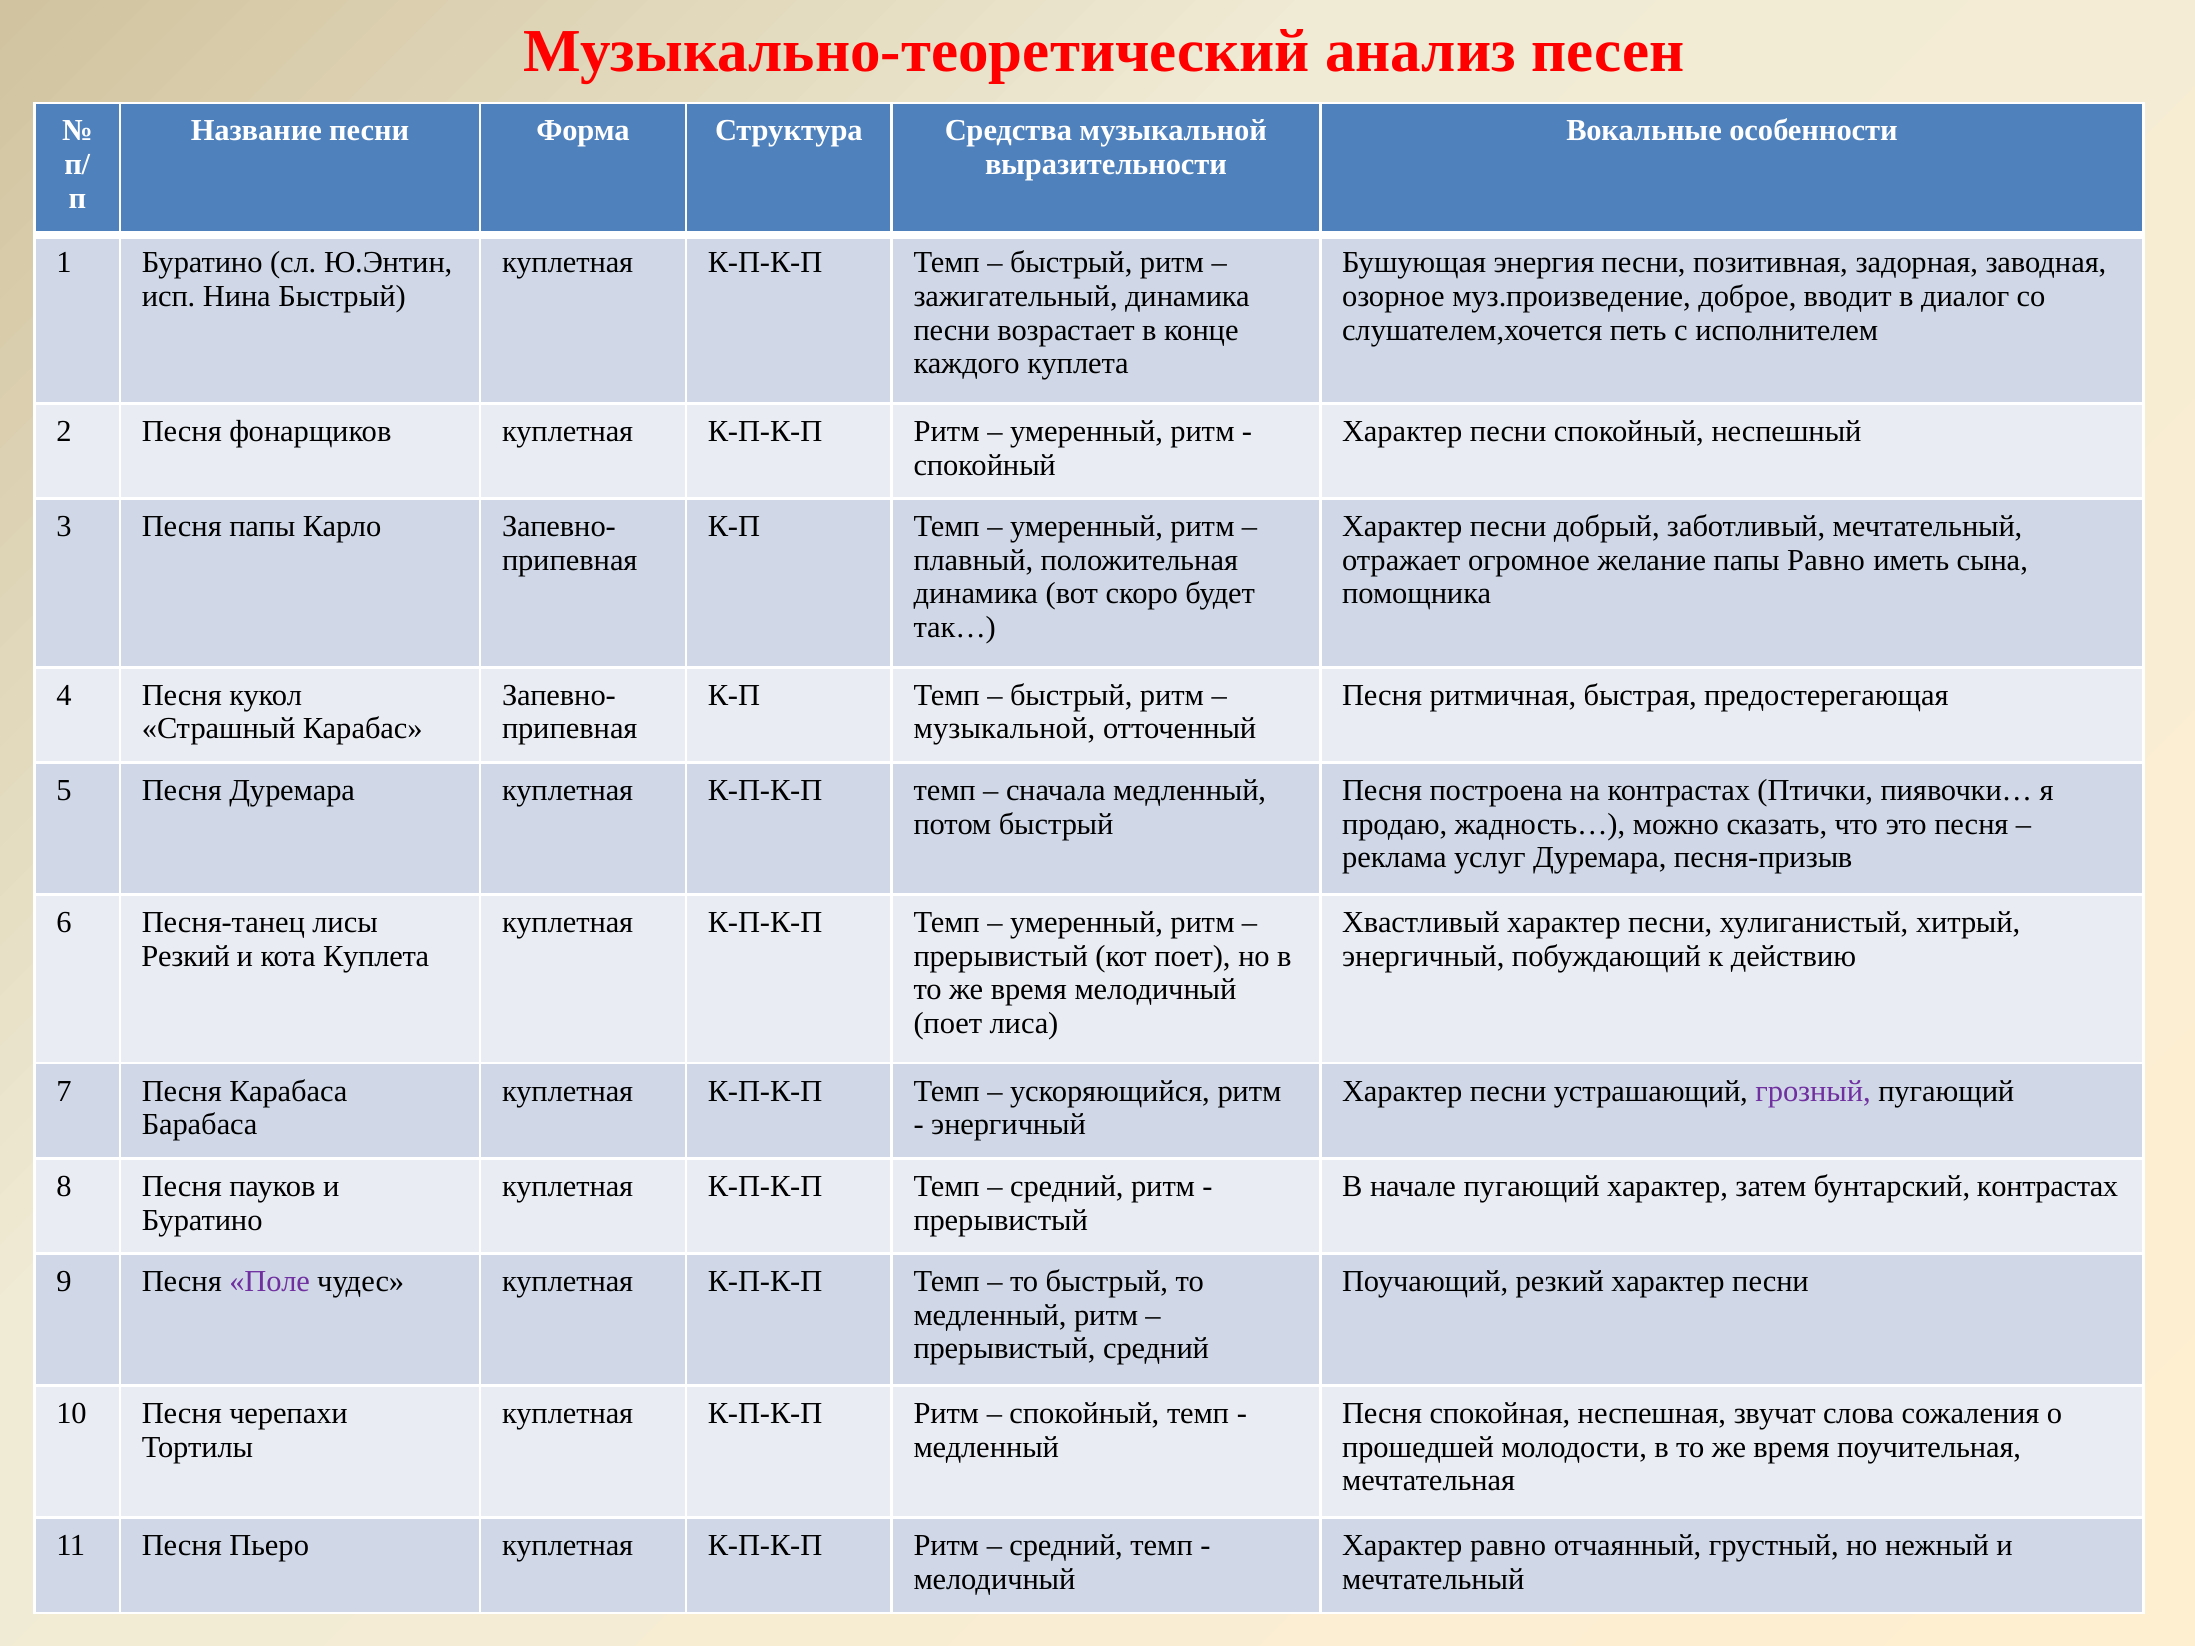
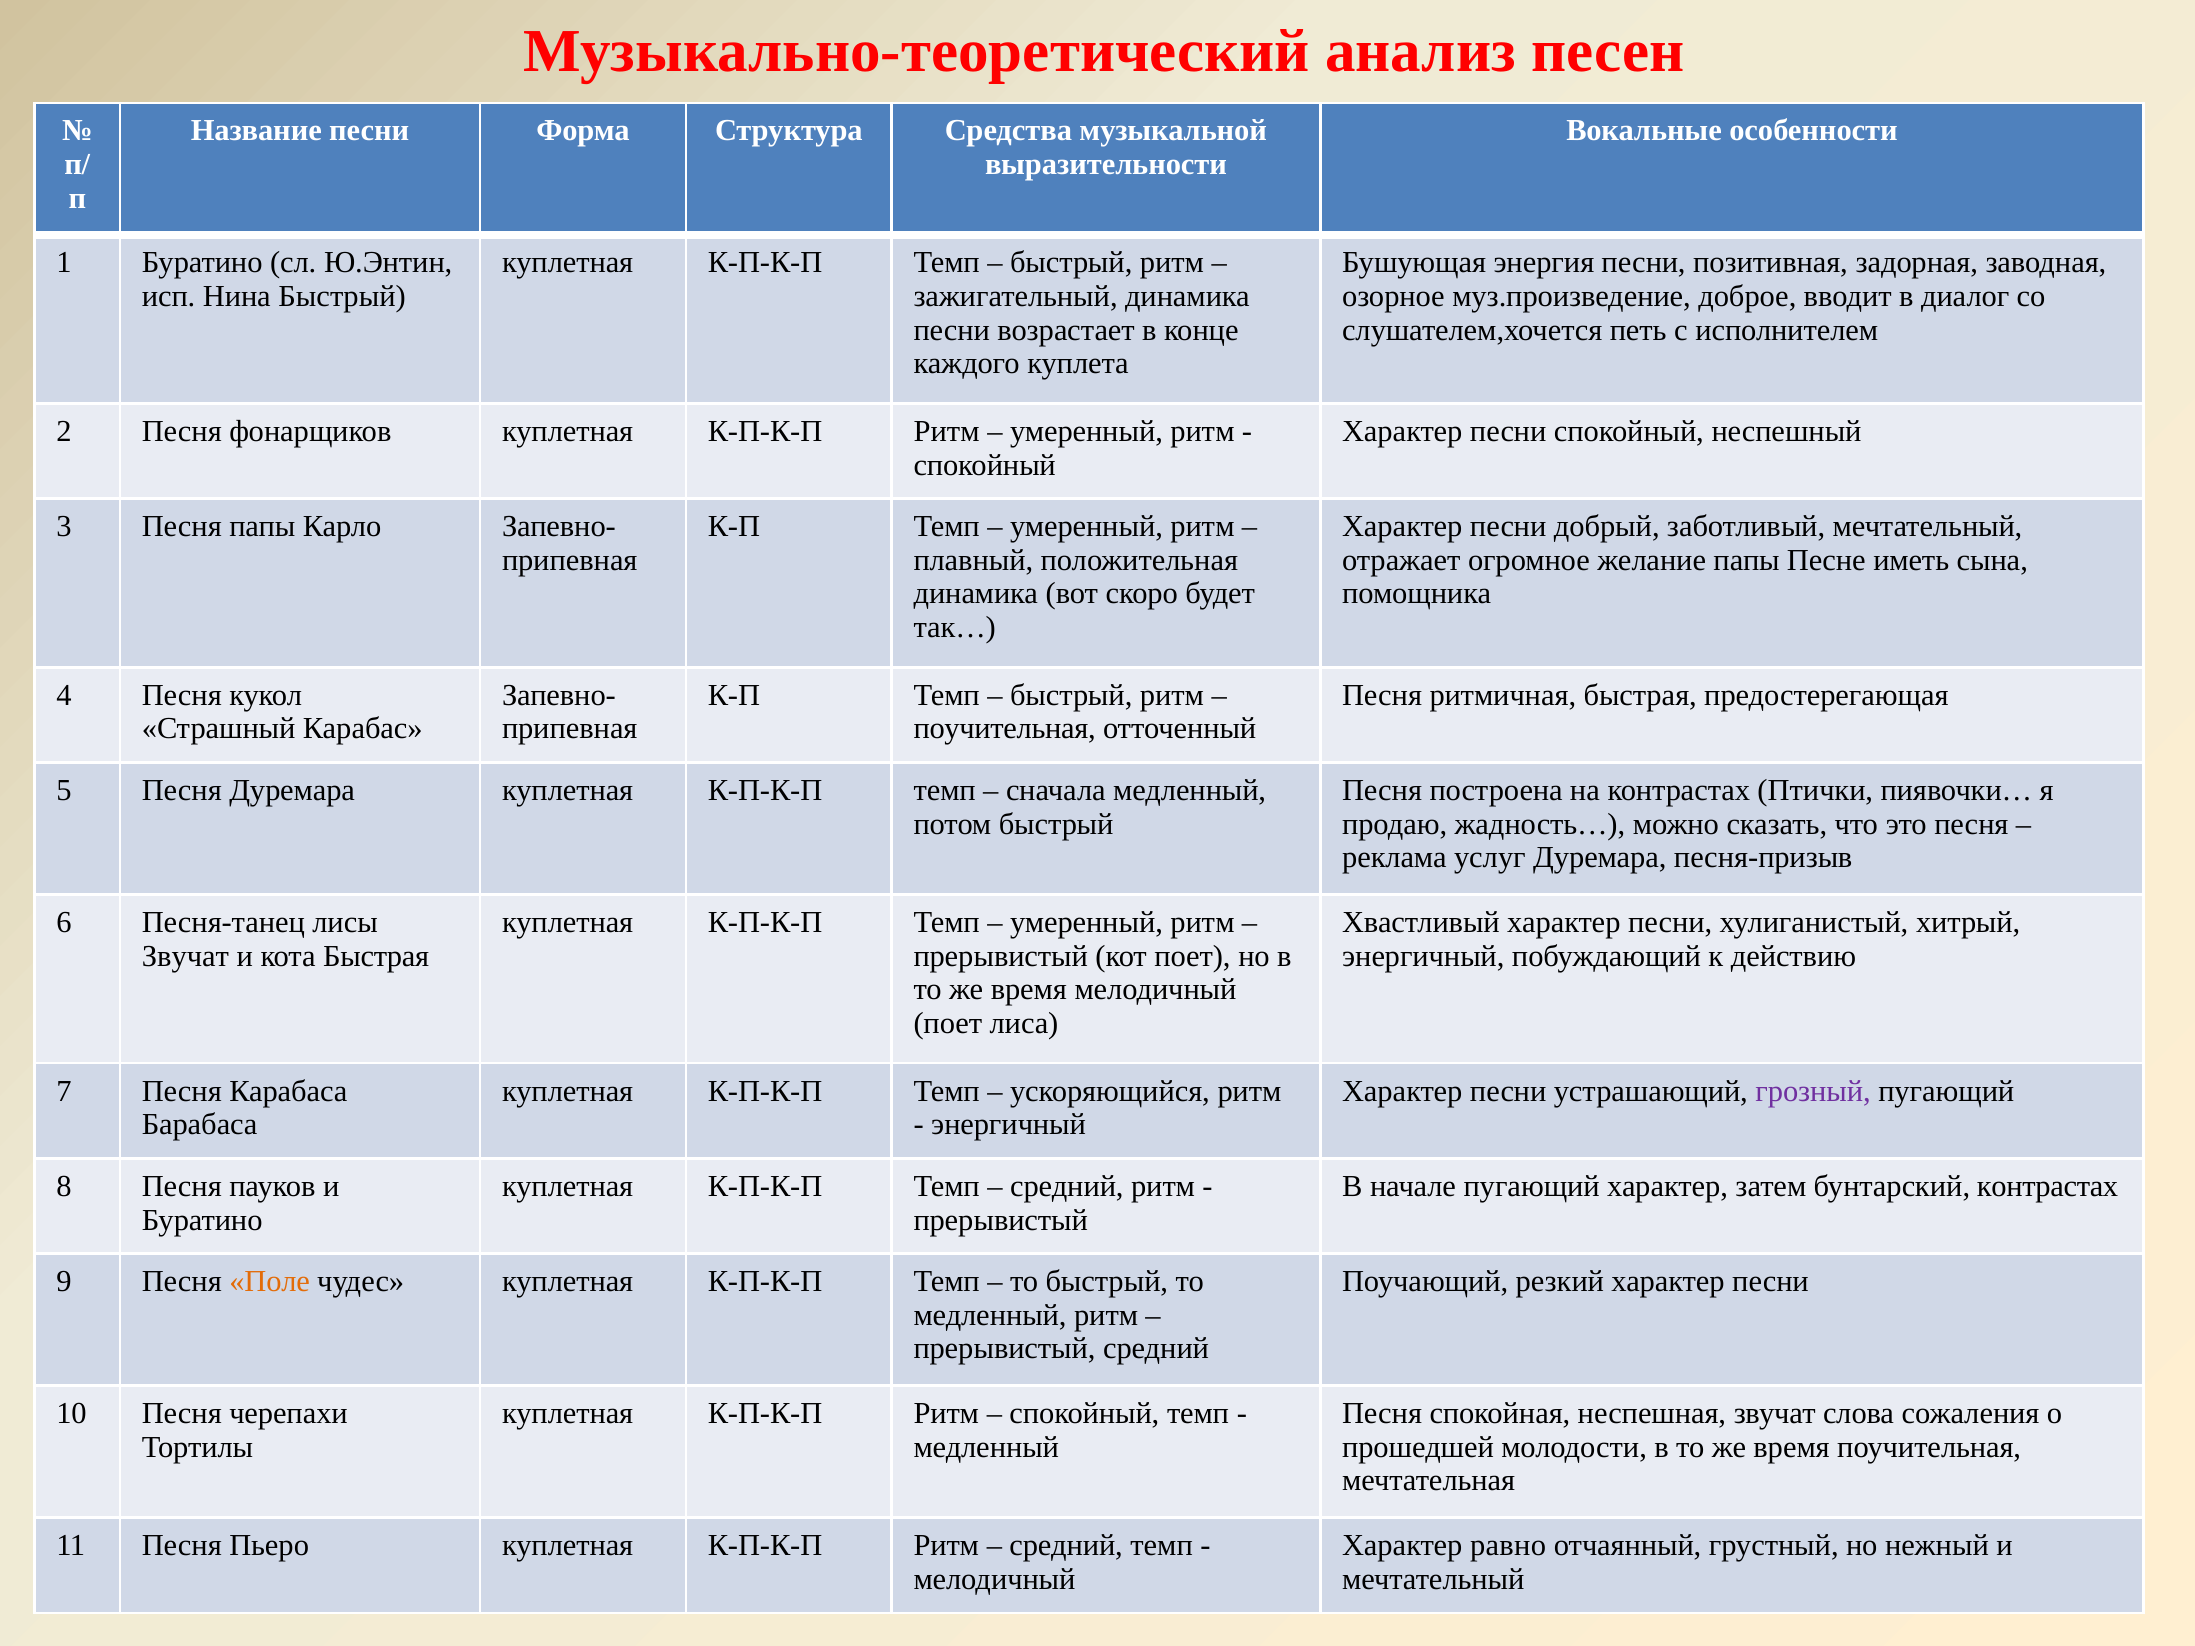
папы Равно: Равно -> Песне
музыкальной at (1004, 729): музыкальной -> поучительная
Резкий at (186, 956): Резкий -> Звучат
кота Куплета: Куплета -> Быстрая
Поле colour: purple -> orange
